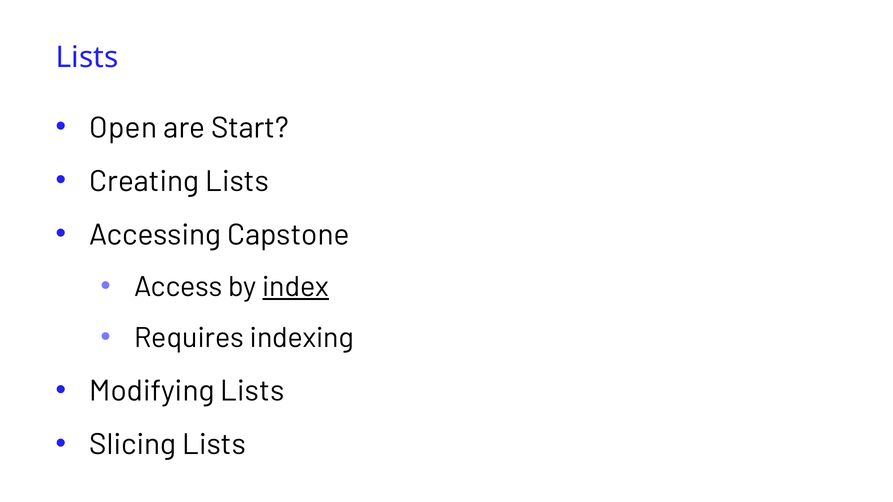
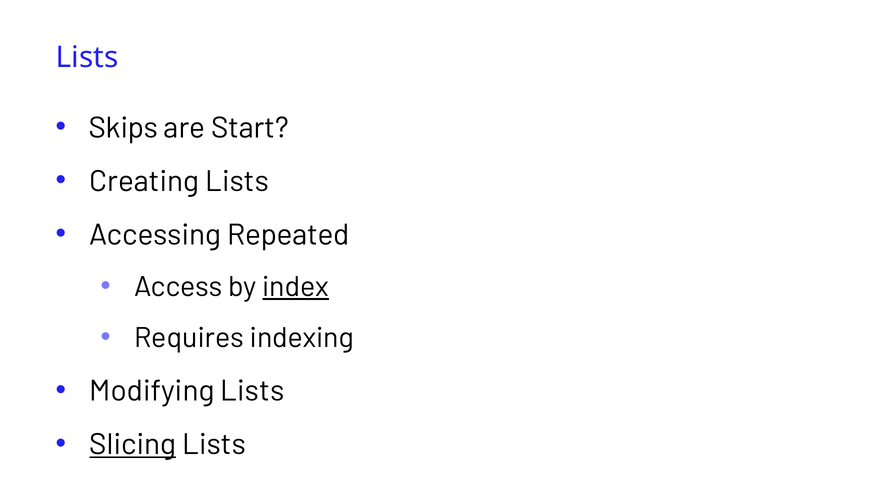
Open: Open -> Skips
Capstone: Capstone -> Repeated
Slicing underline: none -> present
